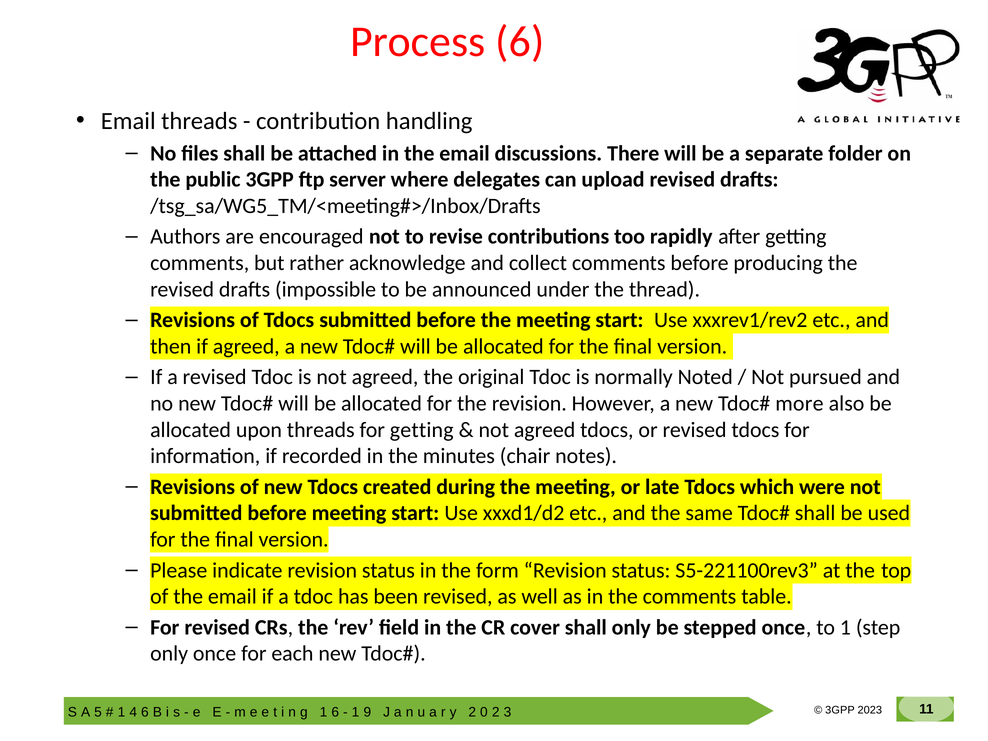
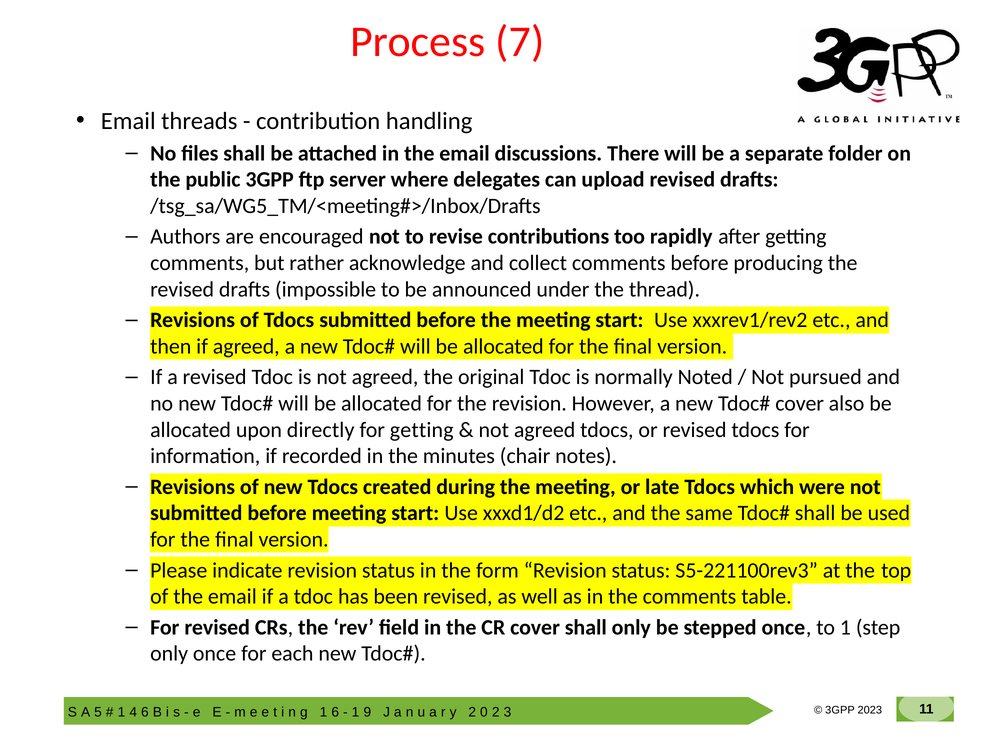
Process 6: 6 -> 7
more at (799, 403): more -> cover
upon threads: threads -> directly
